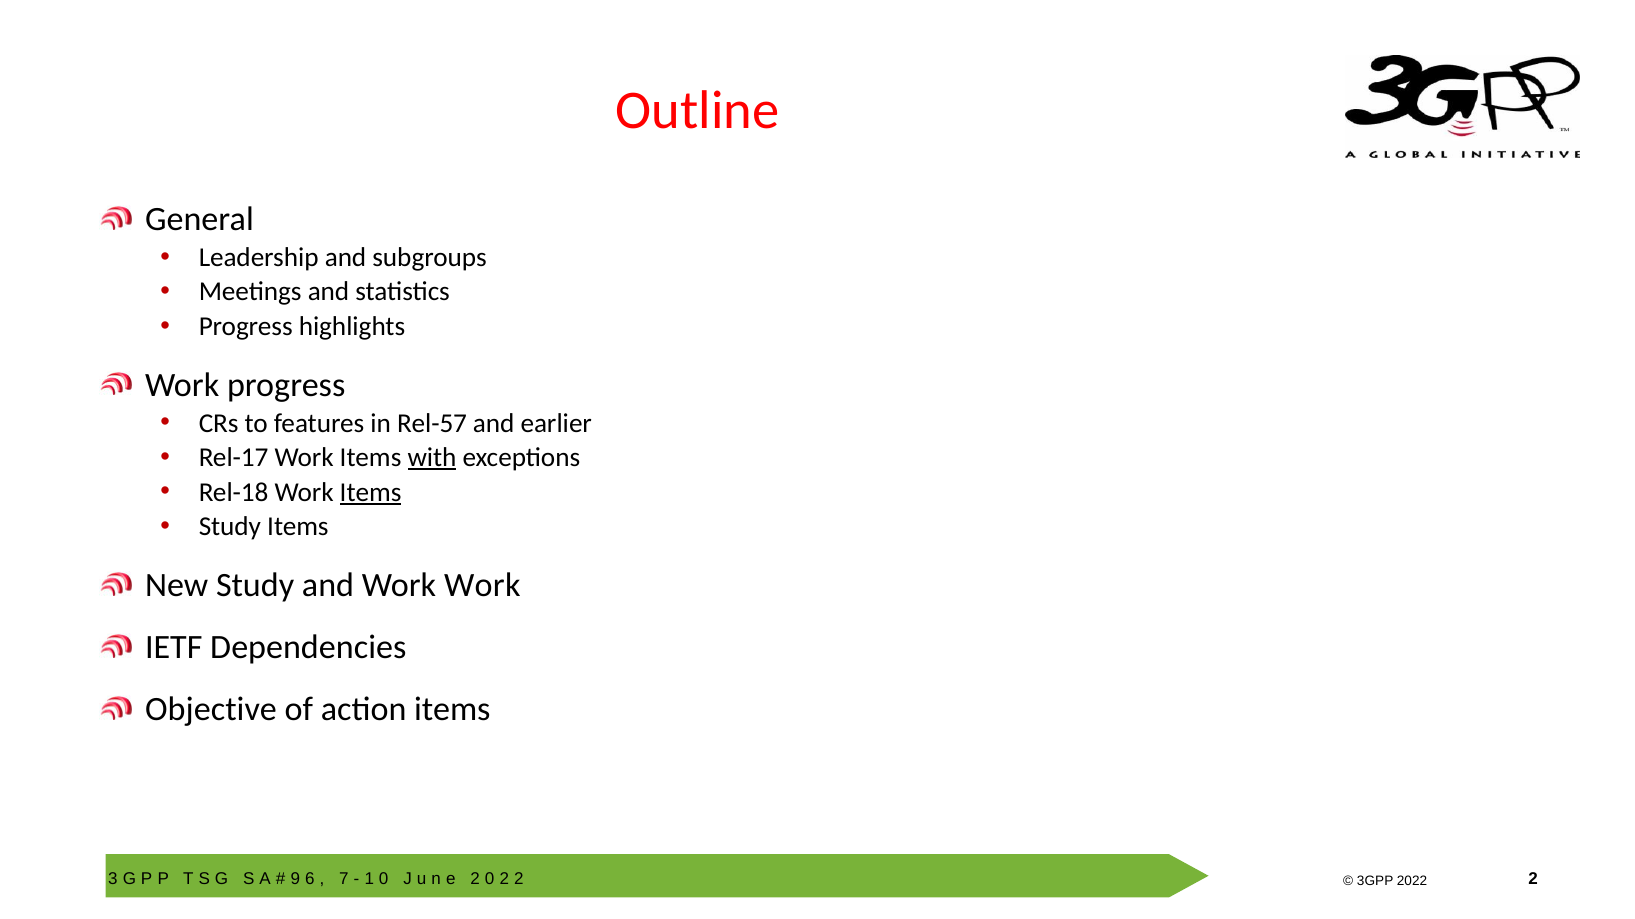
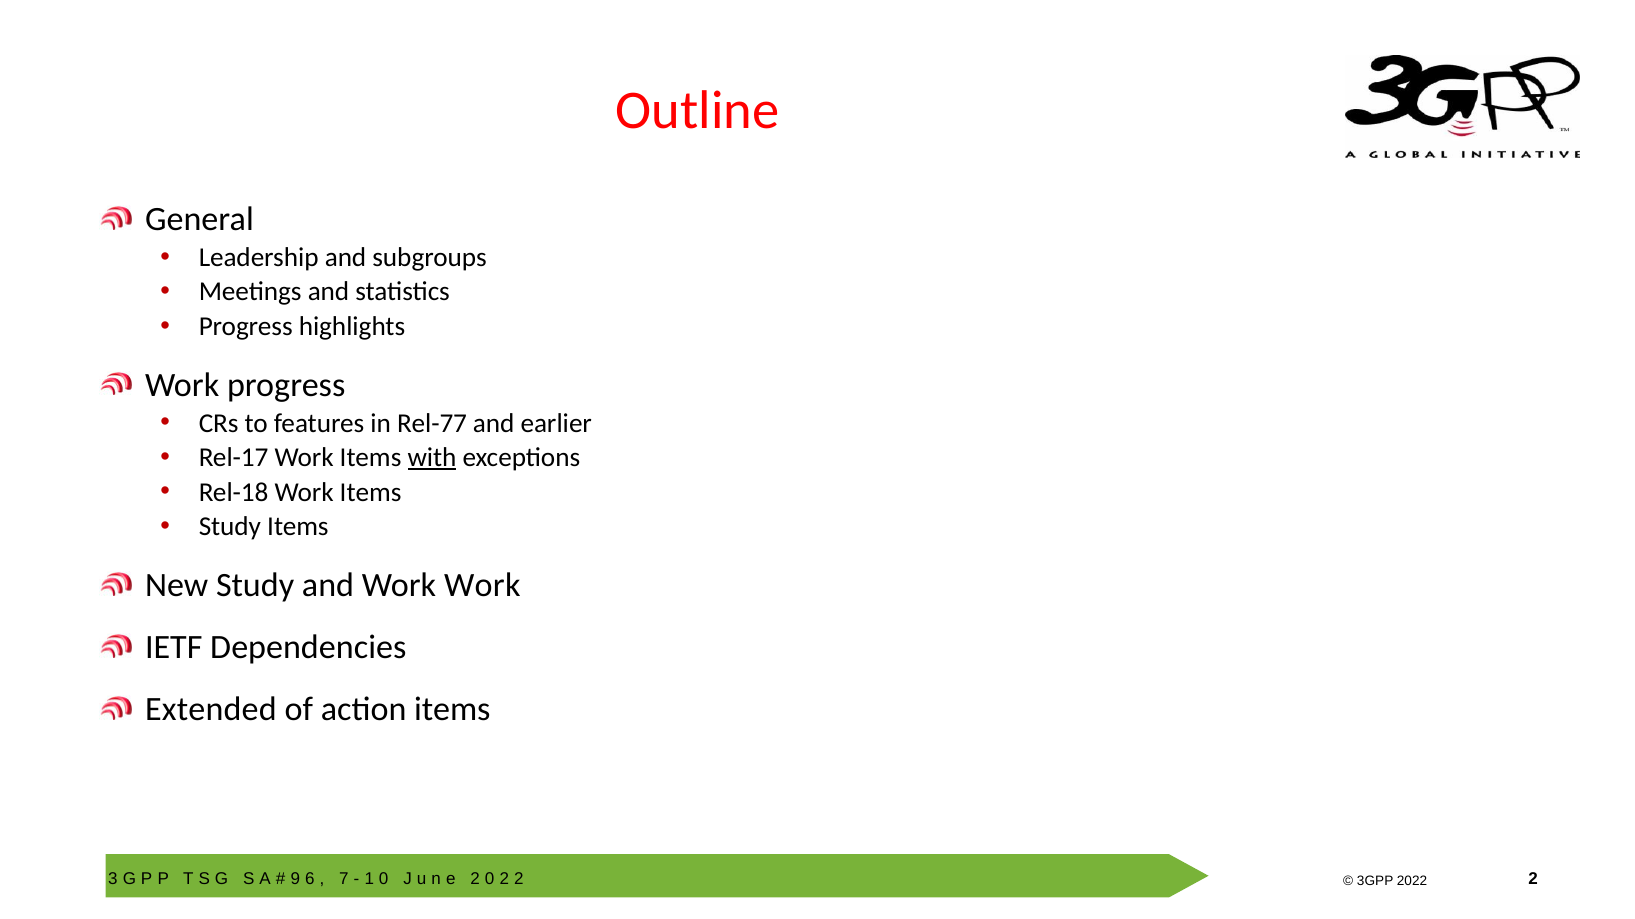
Rel-57: Rel-57 -> Rel-77
Items at (371, 492) underline: present -> none
Objective: Objective -> Extended
